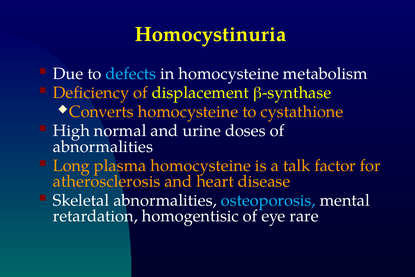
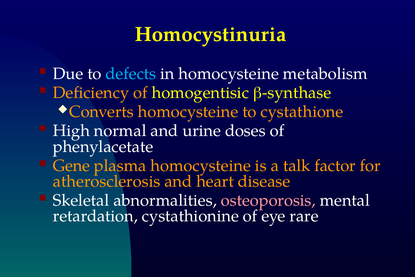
displacement: displacement -> homogentisic
abnormalities at (103, 146): abnormalities -> phenylacetate
Long: Long -> Gene
osteoporosis colour: light blue -> pink
homogentisic: homogentisic -> cystathionine
